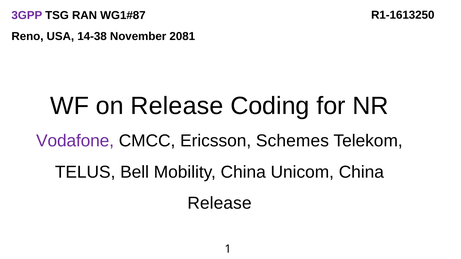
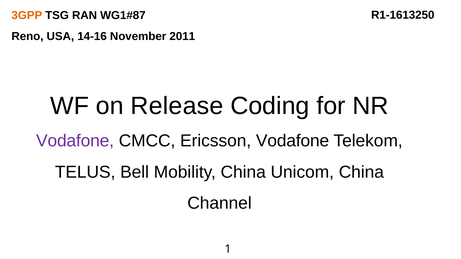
3GPP colour: purple -> orange
14-38: 14-38 -> 14-16
2081: 2081 -> 2011
Ericsson Schemes: Schemes -> Vodafone
Release at (219, 203): Release -> Channel
